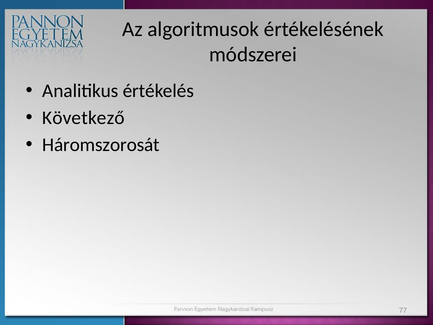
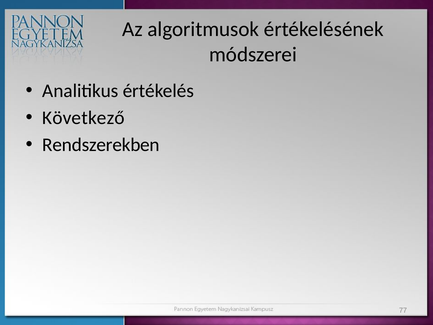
Háromszorosát: Háromszorosát -> Rendszerekben
